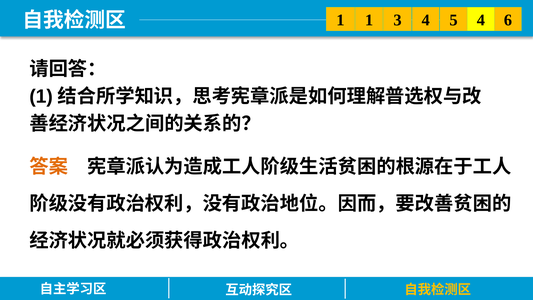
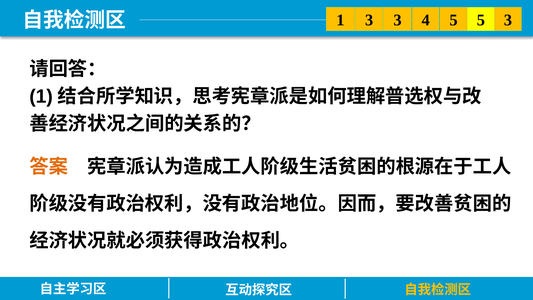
1 1: 1 -> 3
5 4: 4 -> 5
4 6: 6 -> 3
